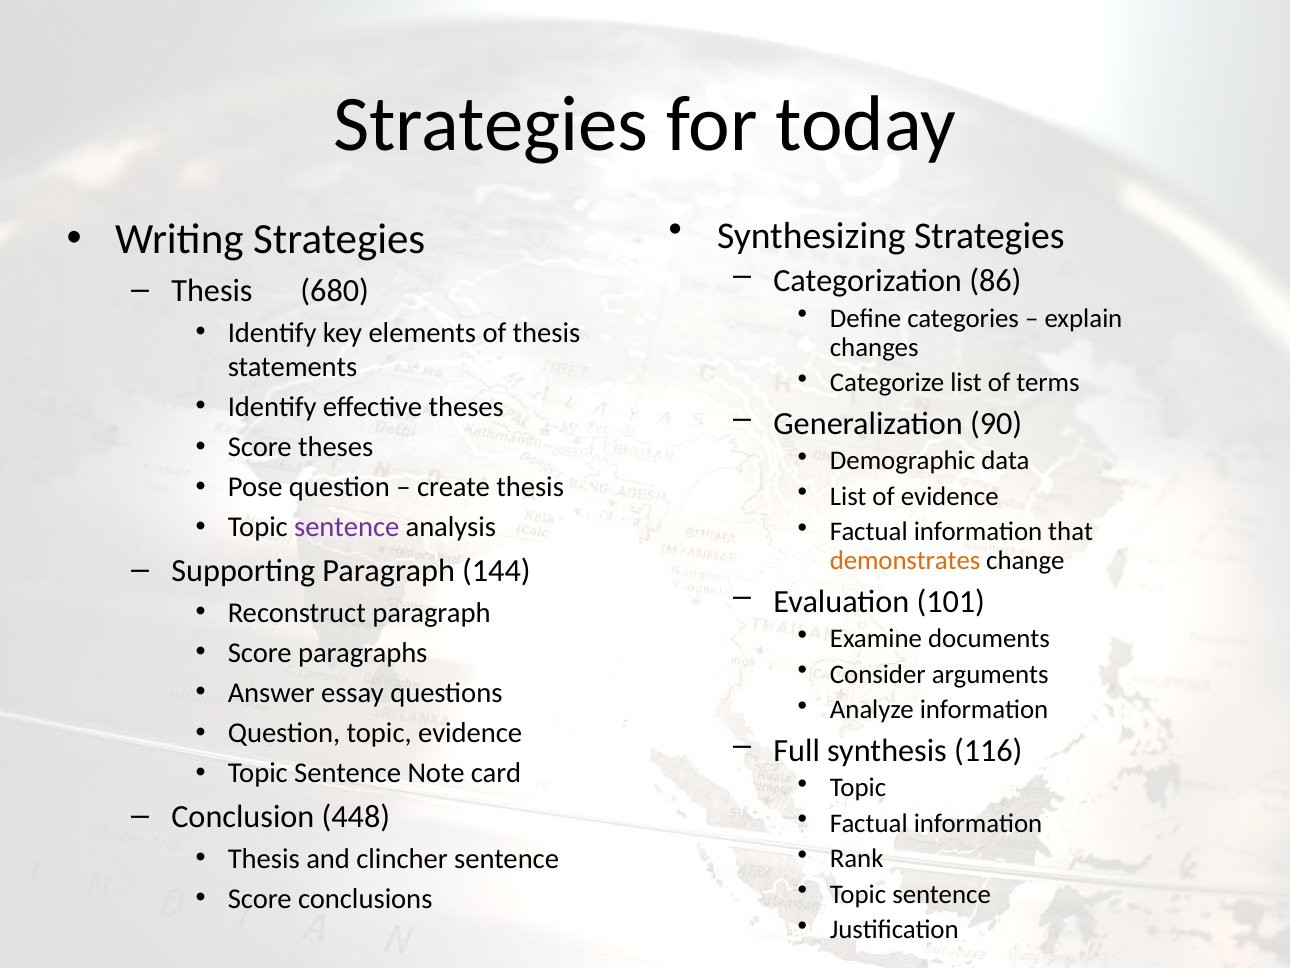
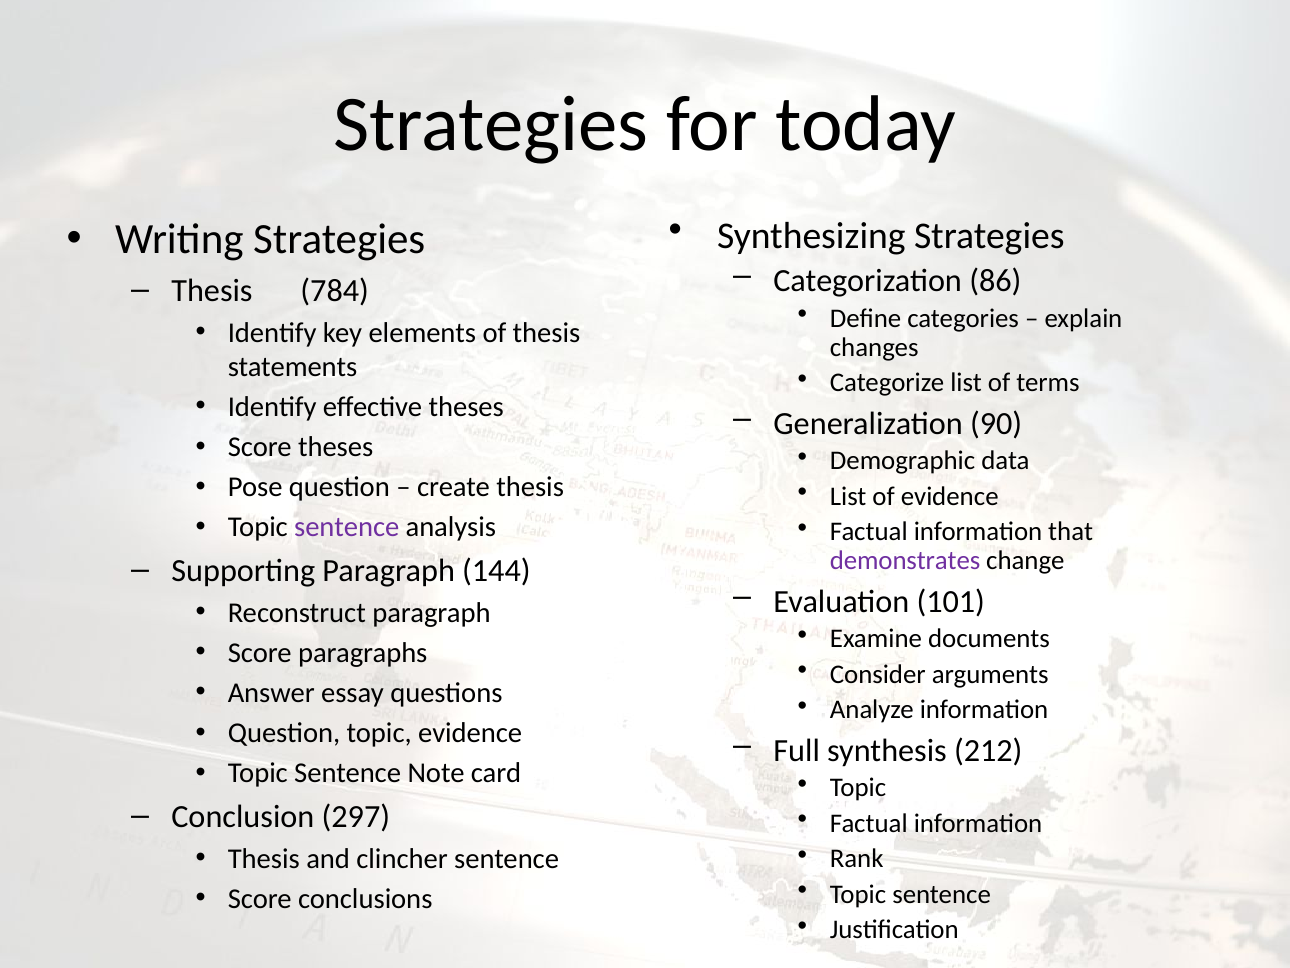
680: 680 -> 784
demonstrates colour: orange -> purple
116: 116 -> 212
448: 448 -> 297
